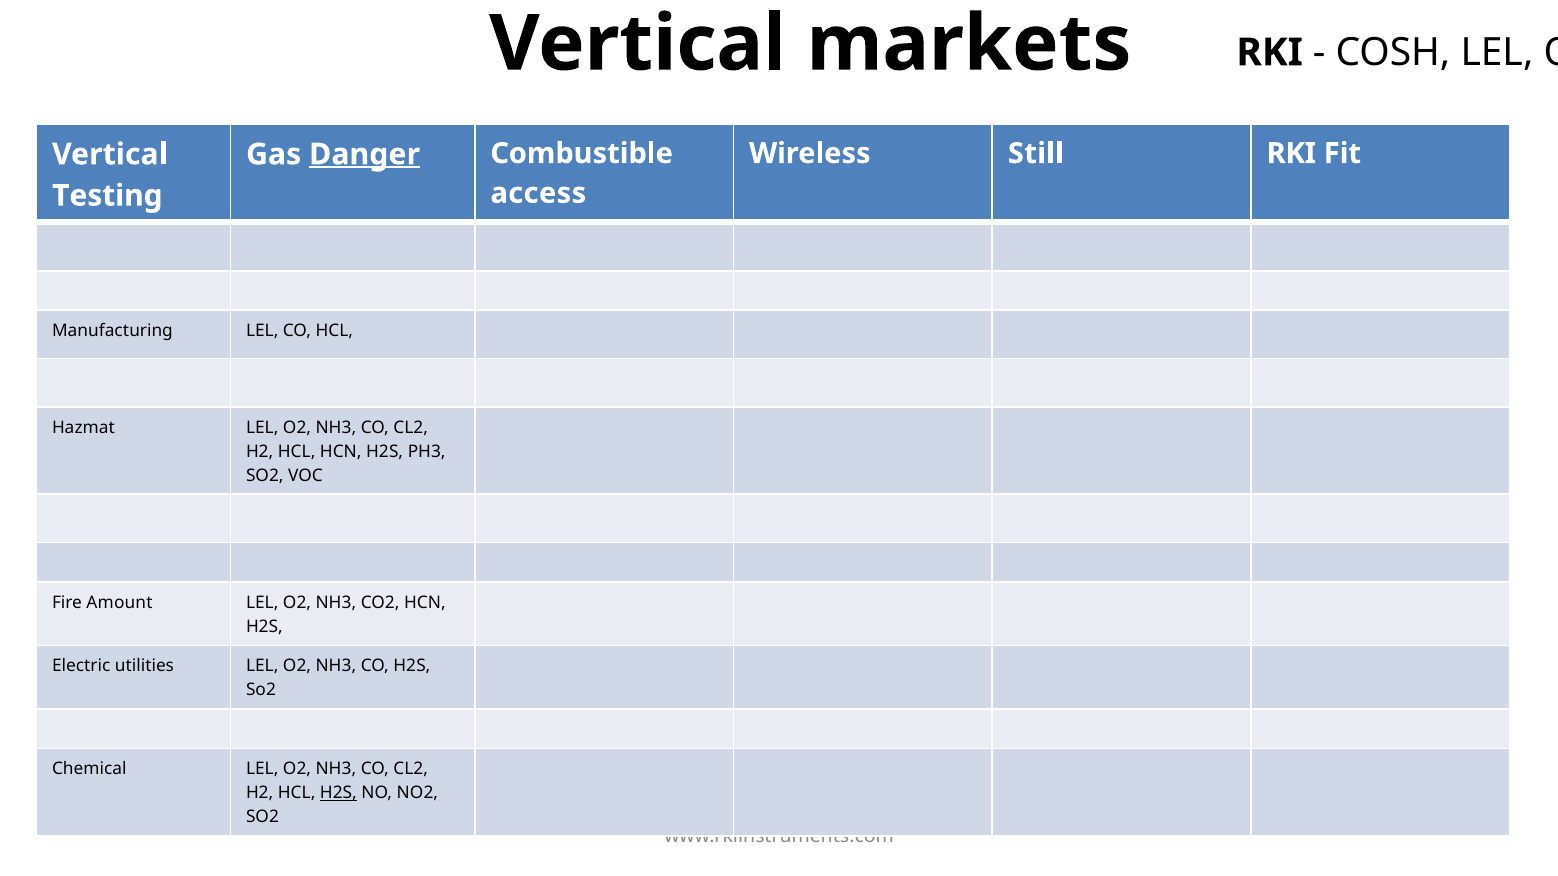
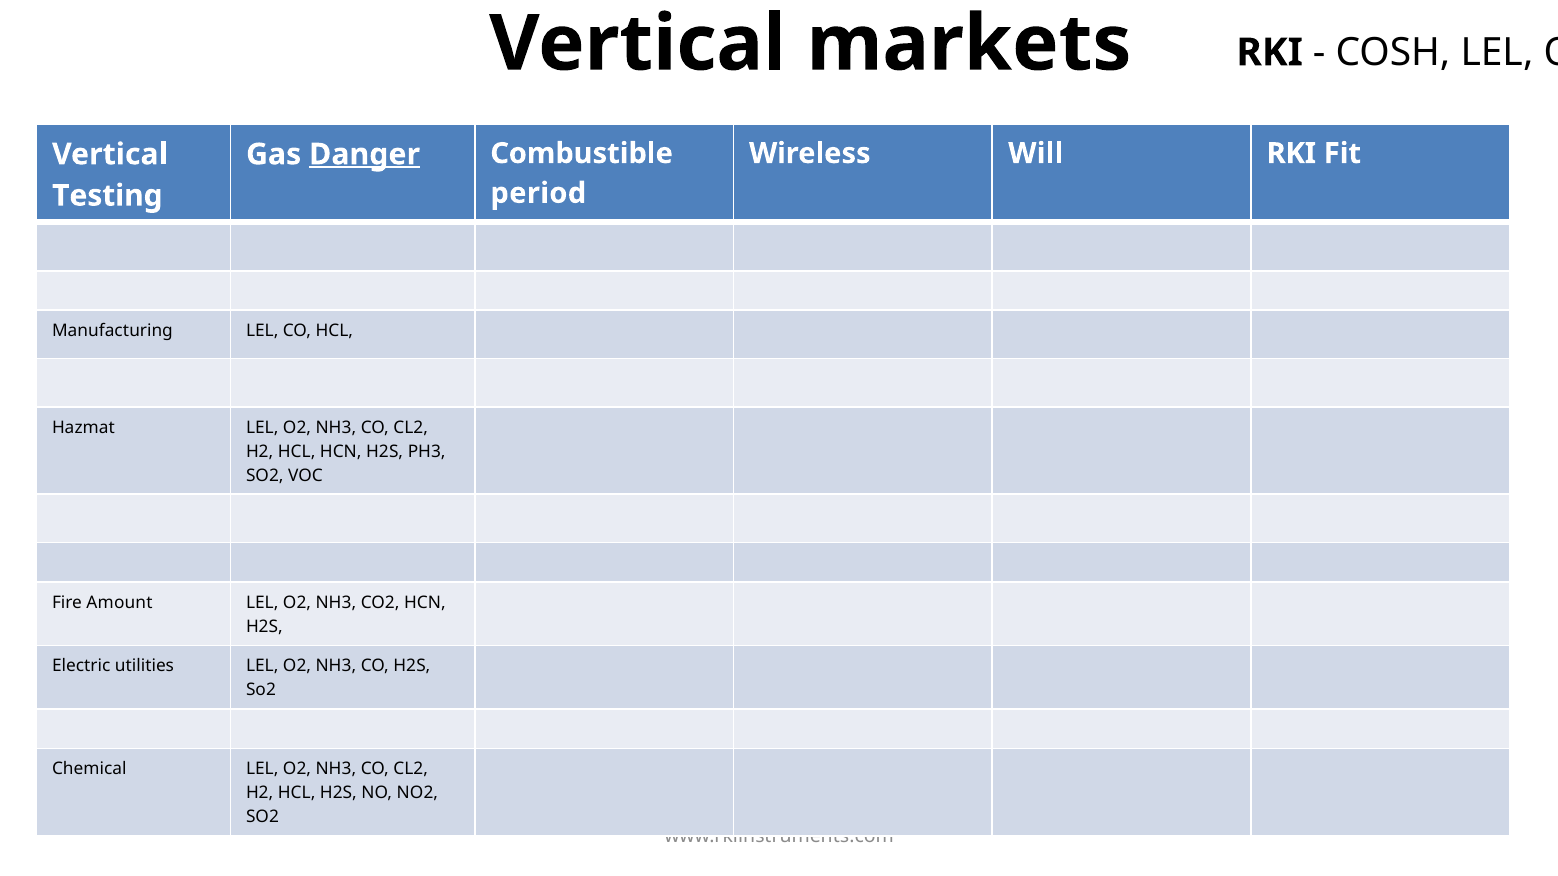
Still: Still -> Will
access: access -> period
H2S at (338, 794) underline: present -> none
